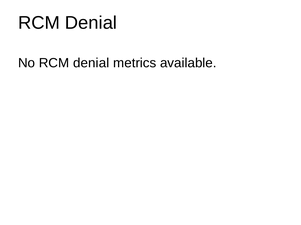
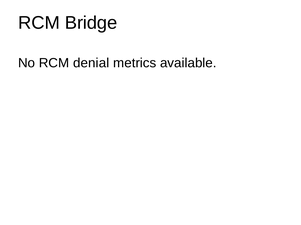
Denial at (91, 23): Denial -> Bridge
